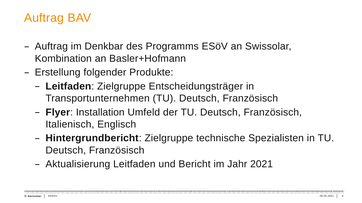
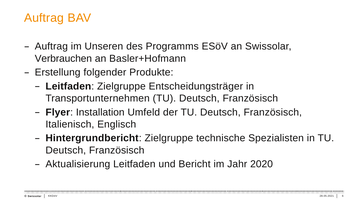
Denkbar: Denkbar -> Unseren
Kombination: Kombination -> Verbrauchen
2021: 2021 -> 2020
